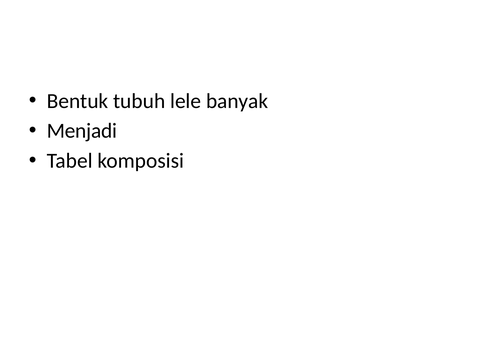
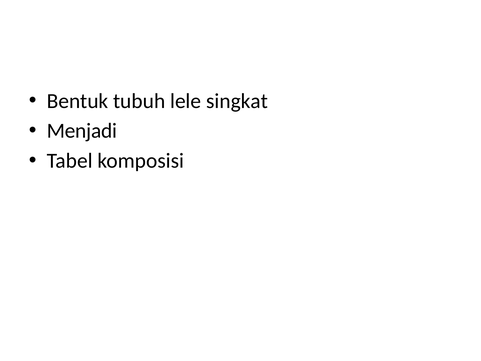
banyak: banyak -> singkat
